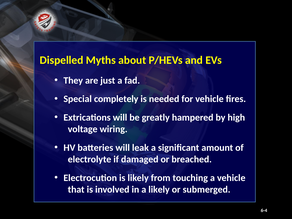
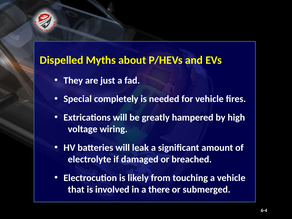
a likely: likely -> there
